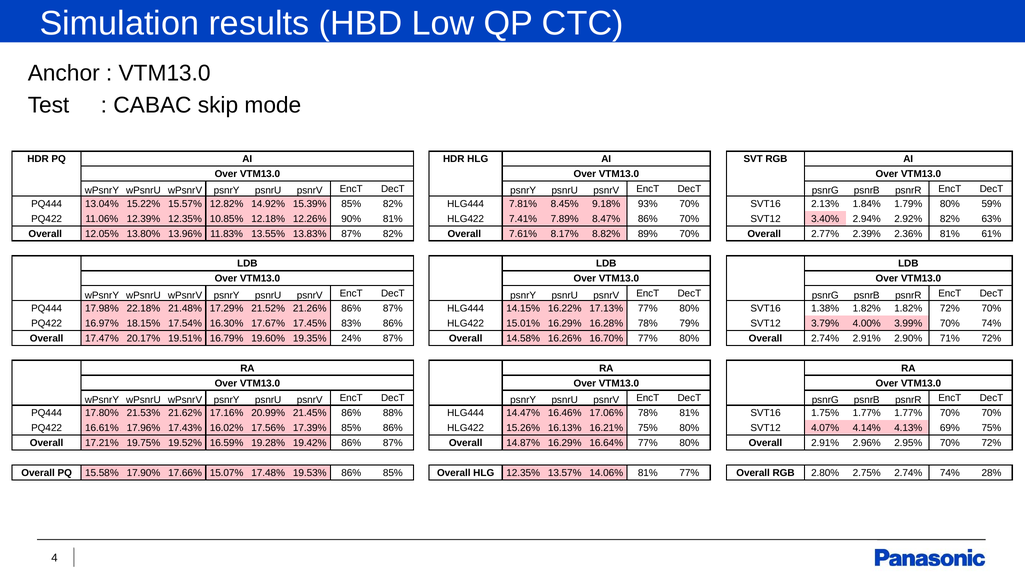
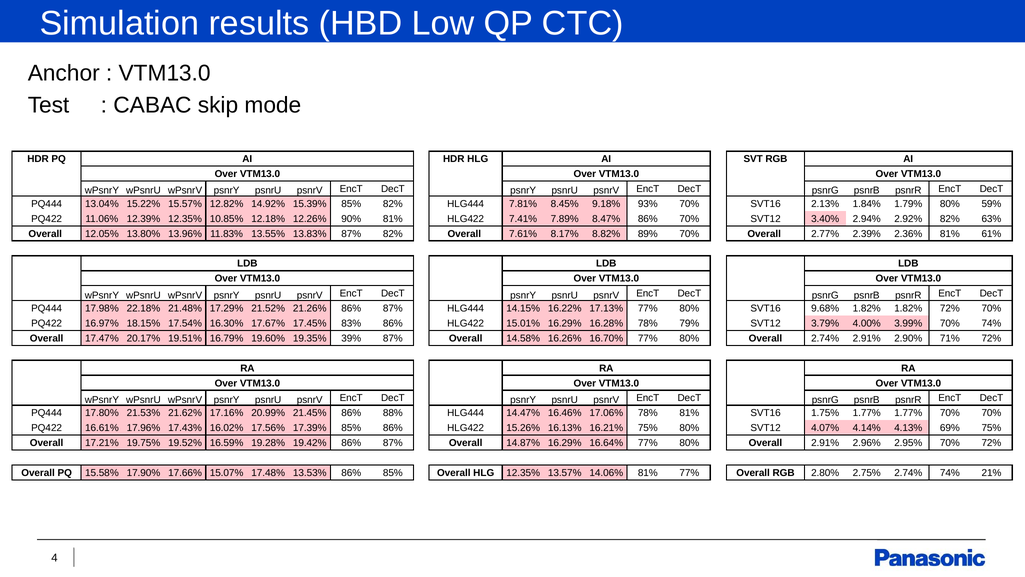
1.38%: 1.38% -> 9.68%
24%: 24% -> 39%
19.53%: 19.53% -> 13.53%
28%: 28% -> 21%
